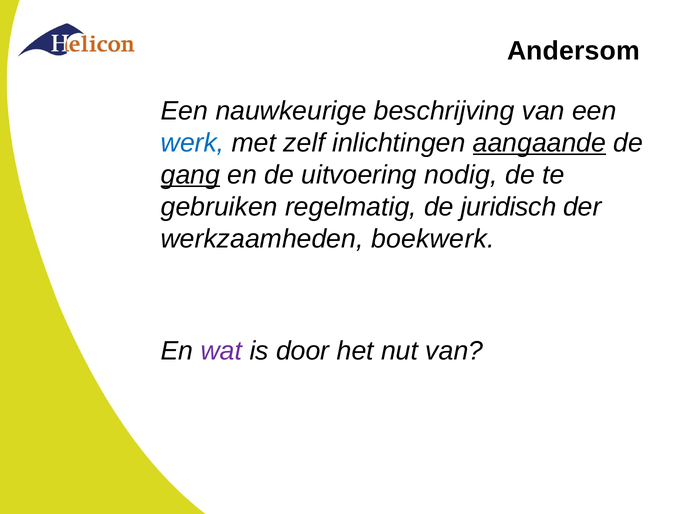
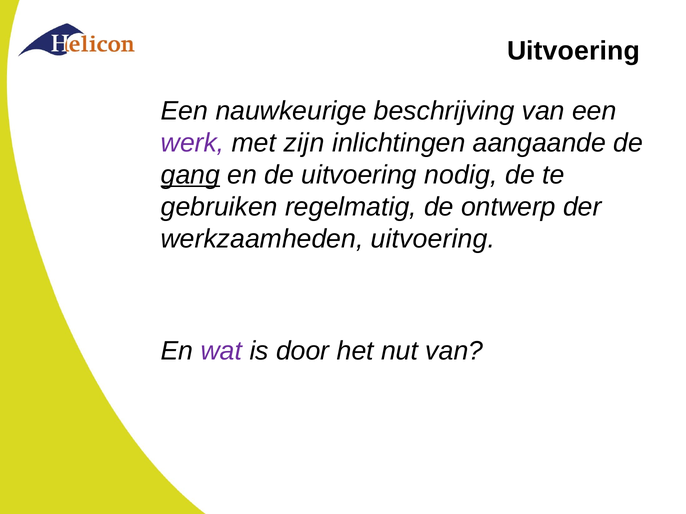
Andersom at (574, 51): Andersom -> Uitvoering
werk colour: blue -> purple
zelf: zelf -> zijn
aangaande underline: present -> none
juridisch: juridisch -> ontwerp
werkzaamheden boekwerk: boekwerk -> uitvoering
